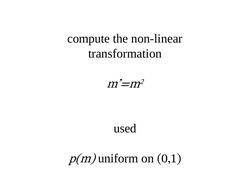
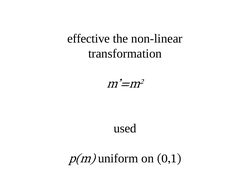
compute: compute -> effective
